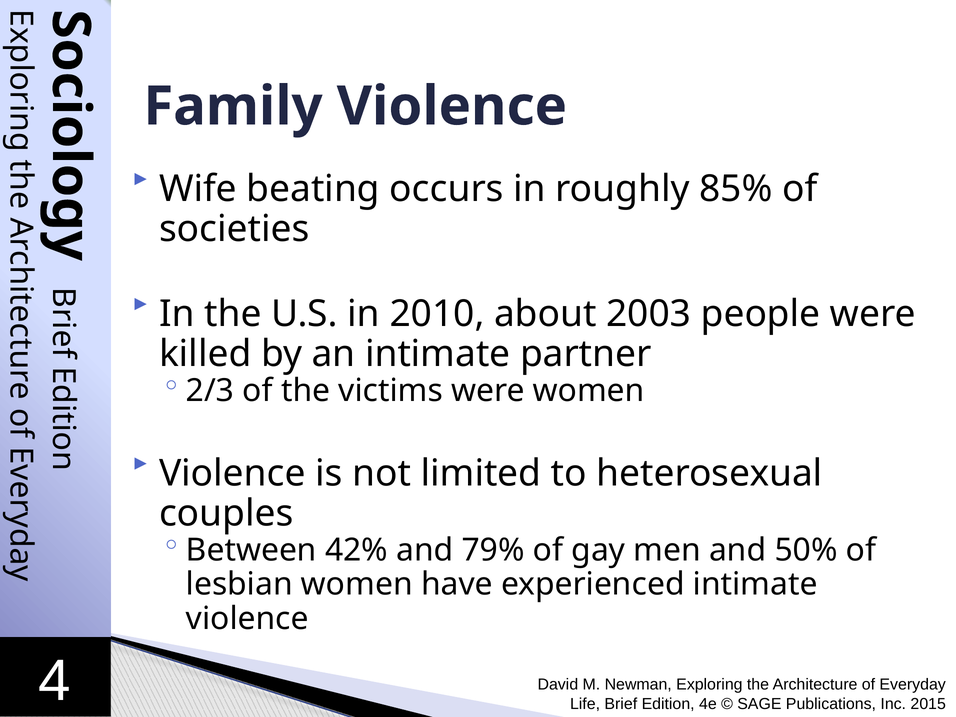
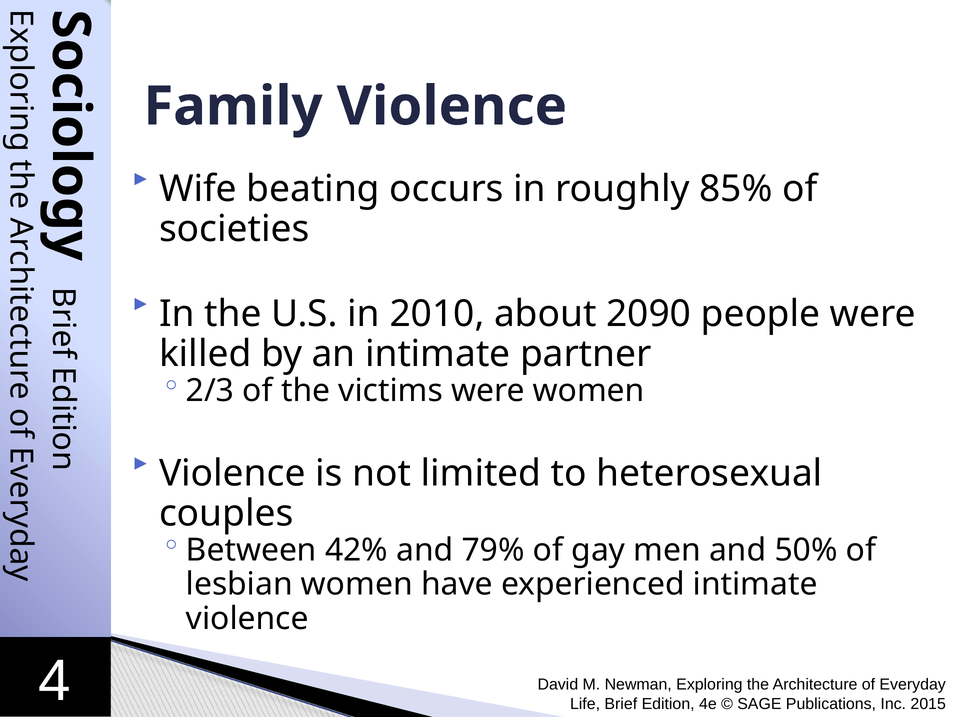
2003: 2003 -> 2090
